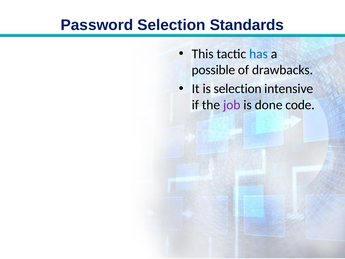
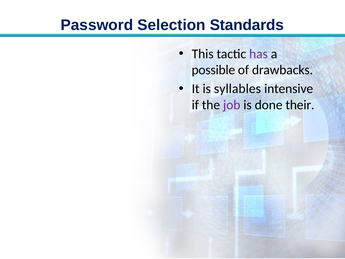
has colour: blue -> purple
is selection: selection -> syllables
code: code -> their
